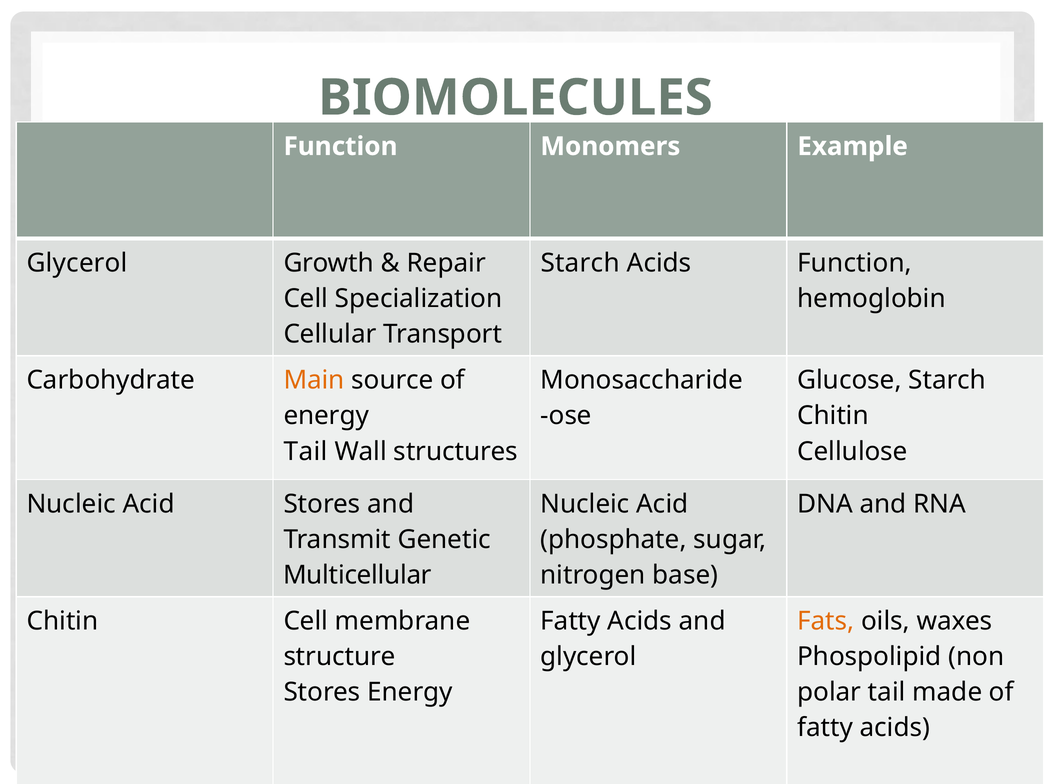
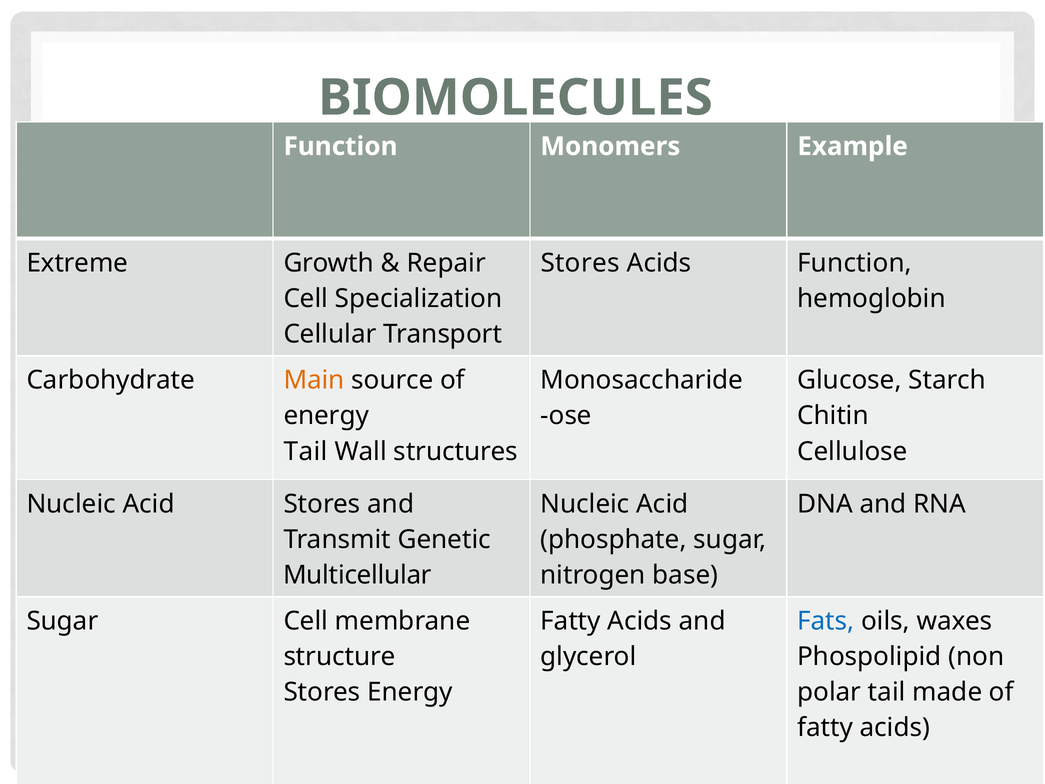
Glycerol at (77, 263): Glycerol -> Extreme
Starch at (580, 263): Starch -> Stores
Chitin at (62, 621): Chitin -> Sugar
Fats colour: orange -> blue
